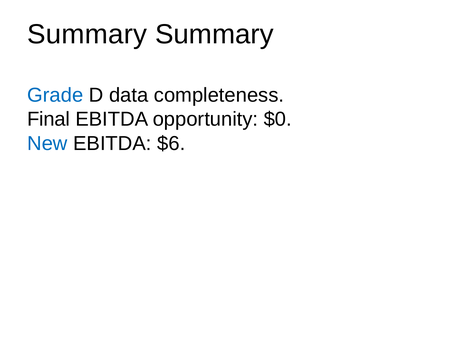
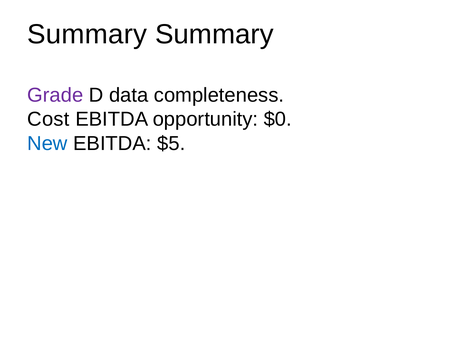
Grade colour: blue -> purple
Final: Final -> Cost
$6: $6 -> $5
